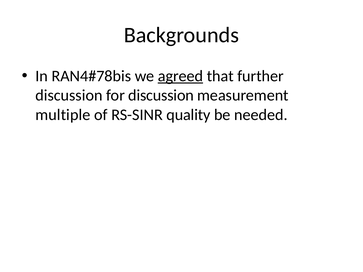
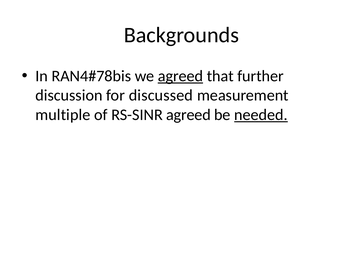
for discussion: discussion -> discussed
RS-SINR quality: quality -> agreed
needed underline: none -> present
